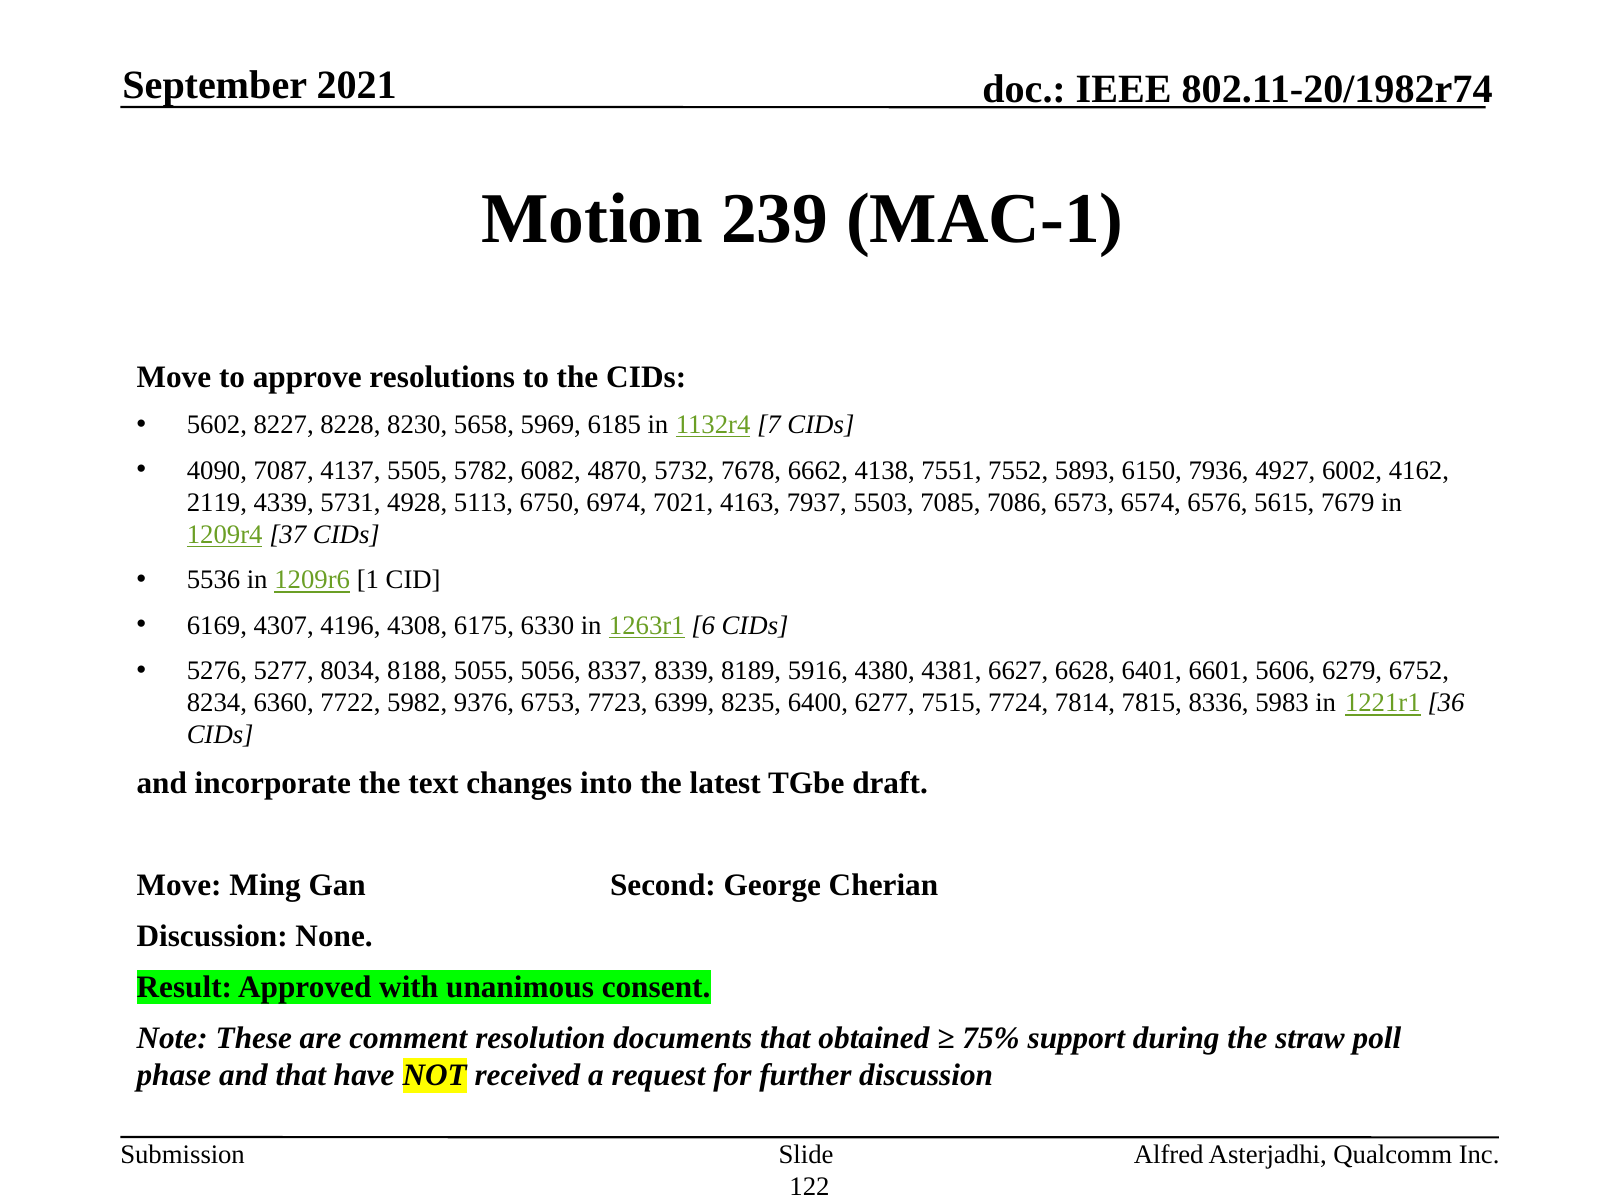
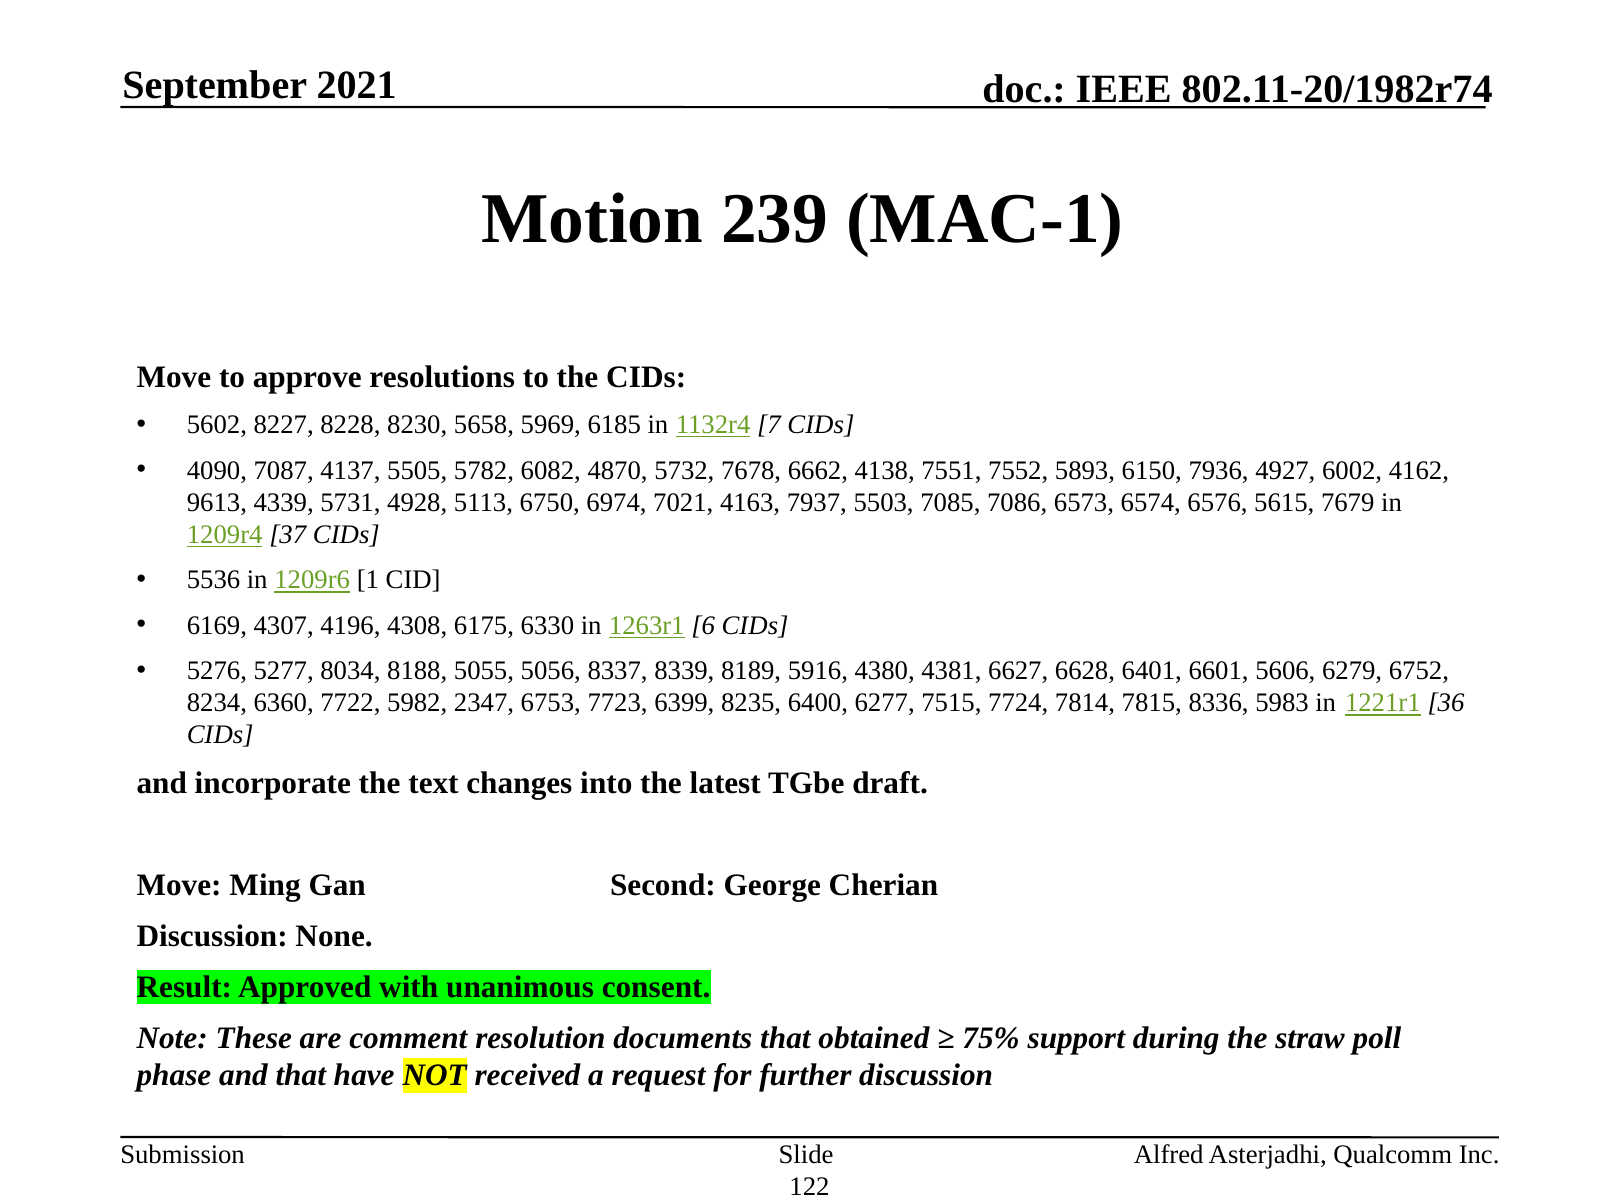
2119: 2119 -> 9613
9376: 9376 -> 2347
